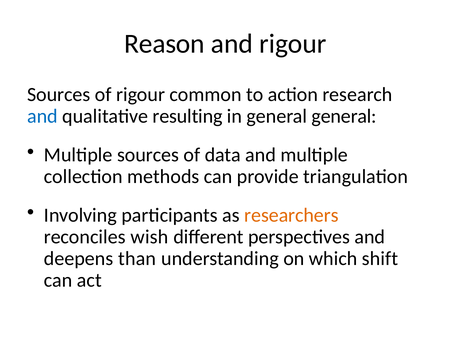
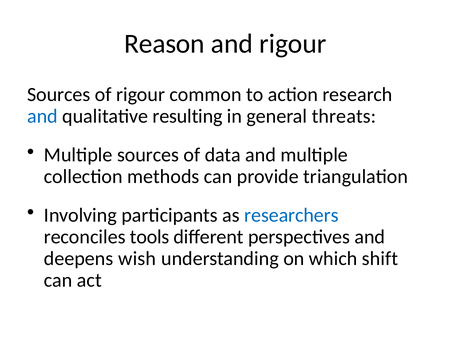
general general: general -> threats
researchers colour: orange -> blue
wish: wish -> tools
than: than -> wish
